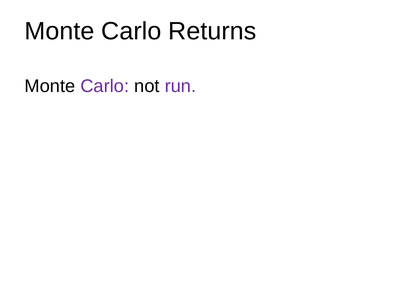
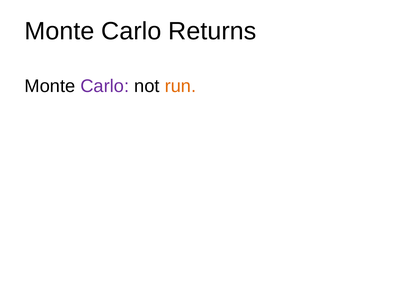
run colour: purple -> orange
